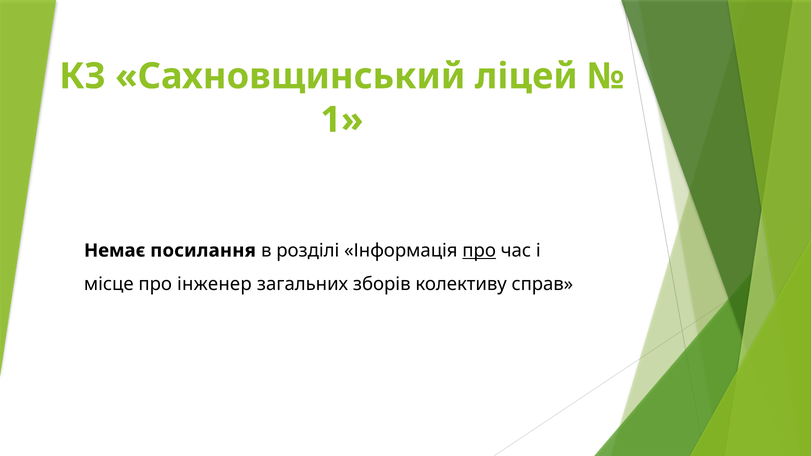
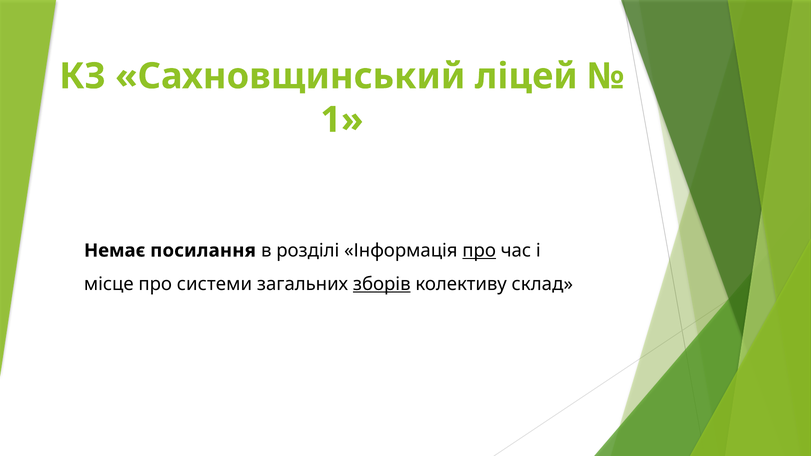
інженер: інженер -> системи
зборів underline: none -> present
справ: справ -> склад
